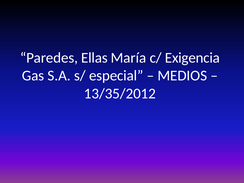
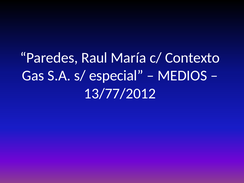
Ellas: Ellas -> Raul
Exigencia: Exigencia -> Contexto
13/35/2012: 13/35/2012 -> 13/77/2012
